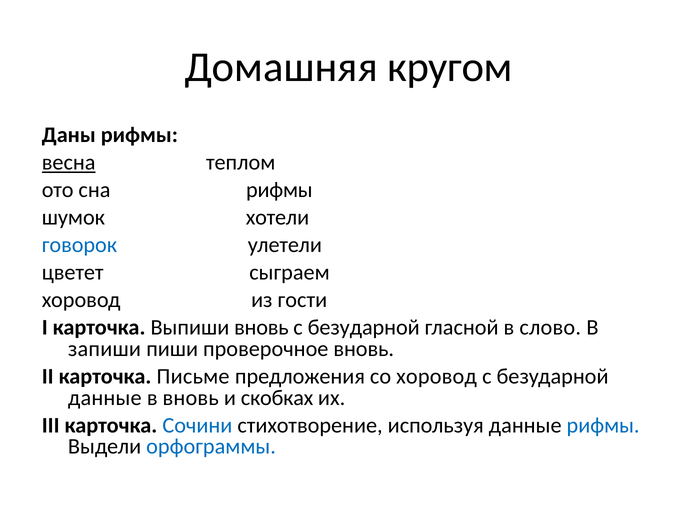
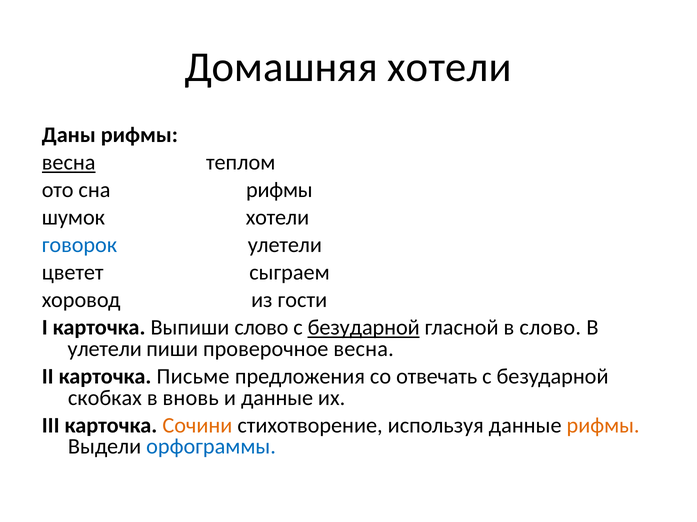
Домашняя кругом: кругом -> хотели
Выпиши вновь: вновь -> слово
безударной at (364, 328) underline: none -> present
запиши at (104, 349): запиши -> улетели
проверочное вновь: вновь -> весна
со хоровод: хоровод -> отвечать
данные at (105, 398): данные -> скобках
и скобках: скобках -> данные
Сочини colour: blue -> orange
рифмы at (603, 426) colour: blue -> orange
